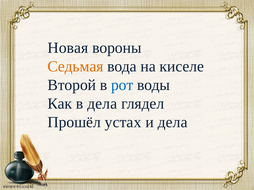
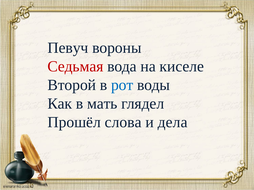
Новая: Новая -> Певуч
Седьмая colour: orange -> red
в дела: дела -> мать
устах: устах -> слова
